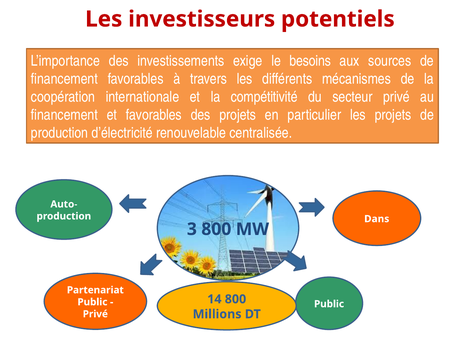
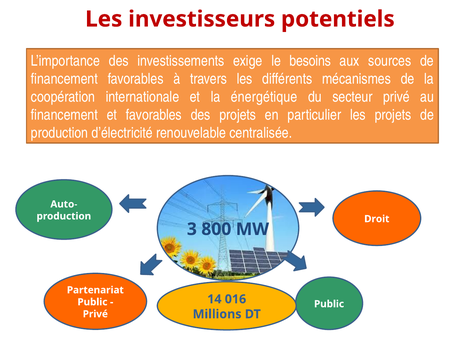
compétitivité: compétitivité -> énergétique
Dans: Dans -> Droit
14 800: 800 -> 016
